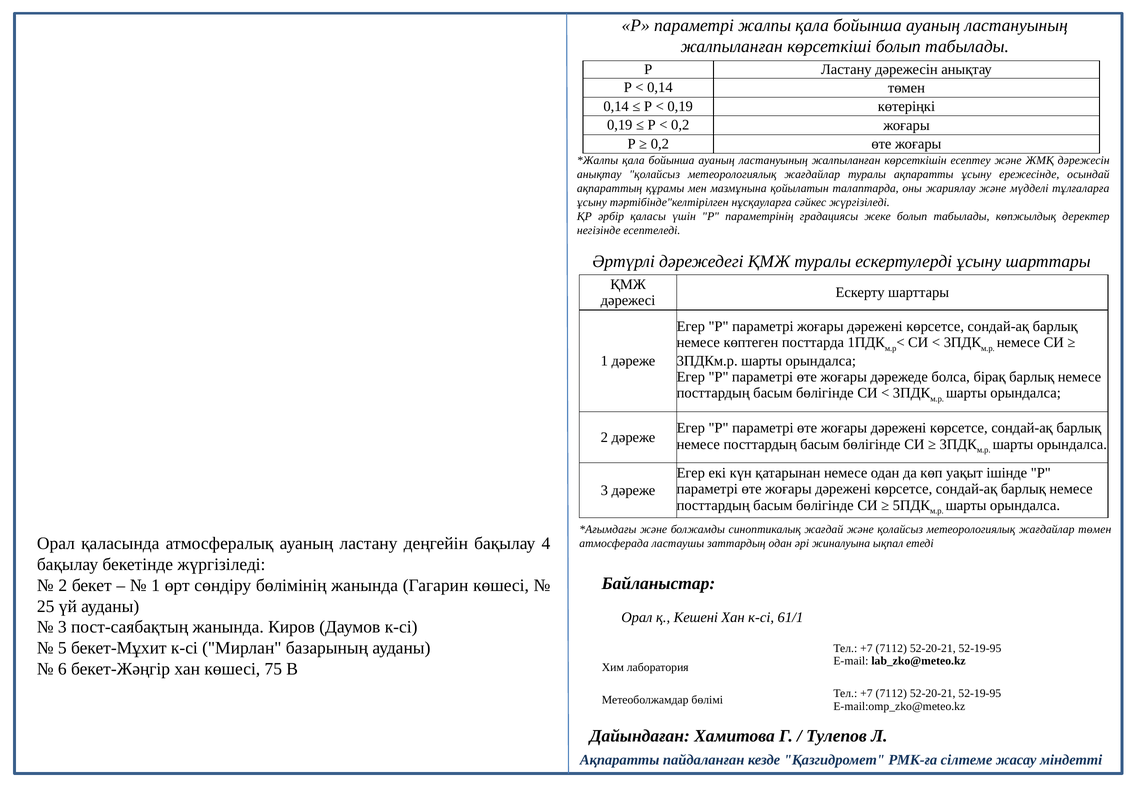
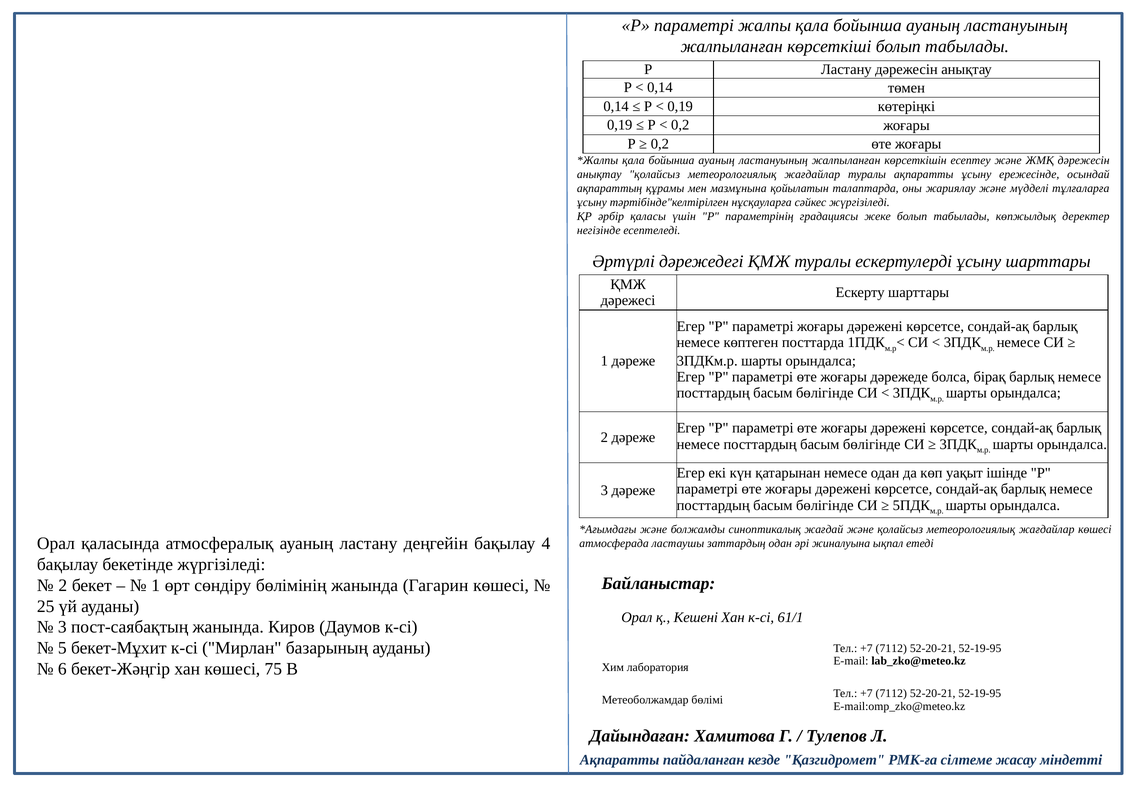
жағдайлар төмен: төмен -> көшесі
